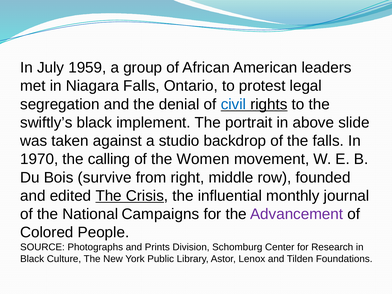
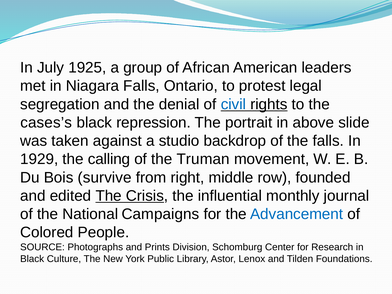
1959: 1959 -> 1925
swiftly’s: swiftly’s -> cases’s
implement: implement -> repression
1970: 1970 -> 1929
Women: Women -> Truman
Advancement colour: purple -> blue
